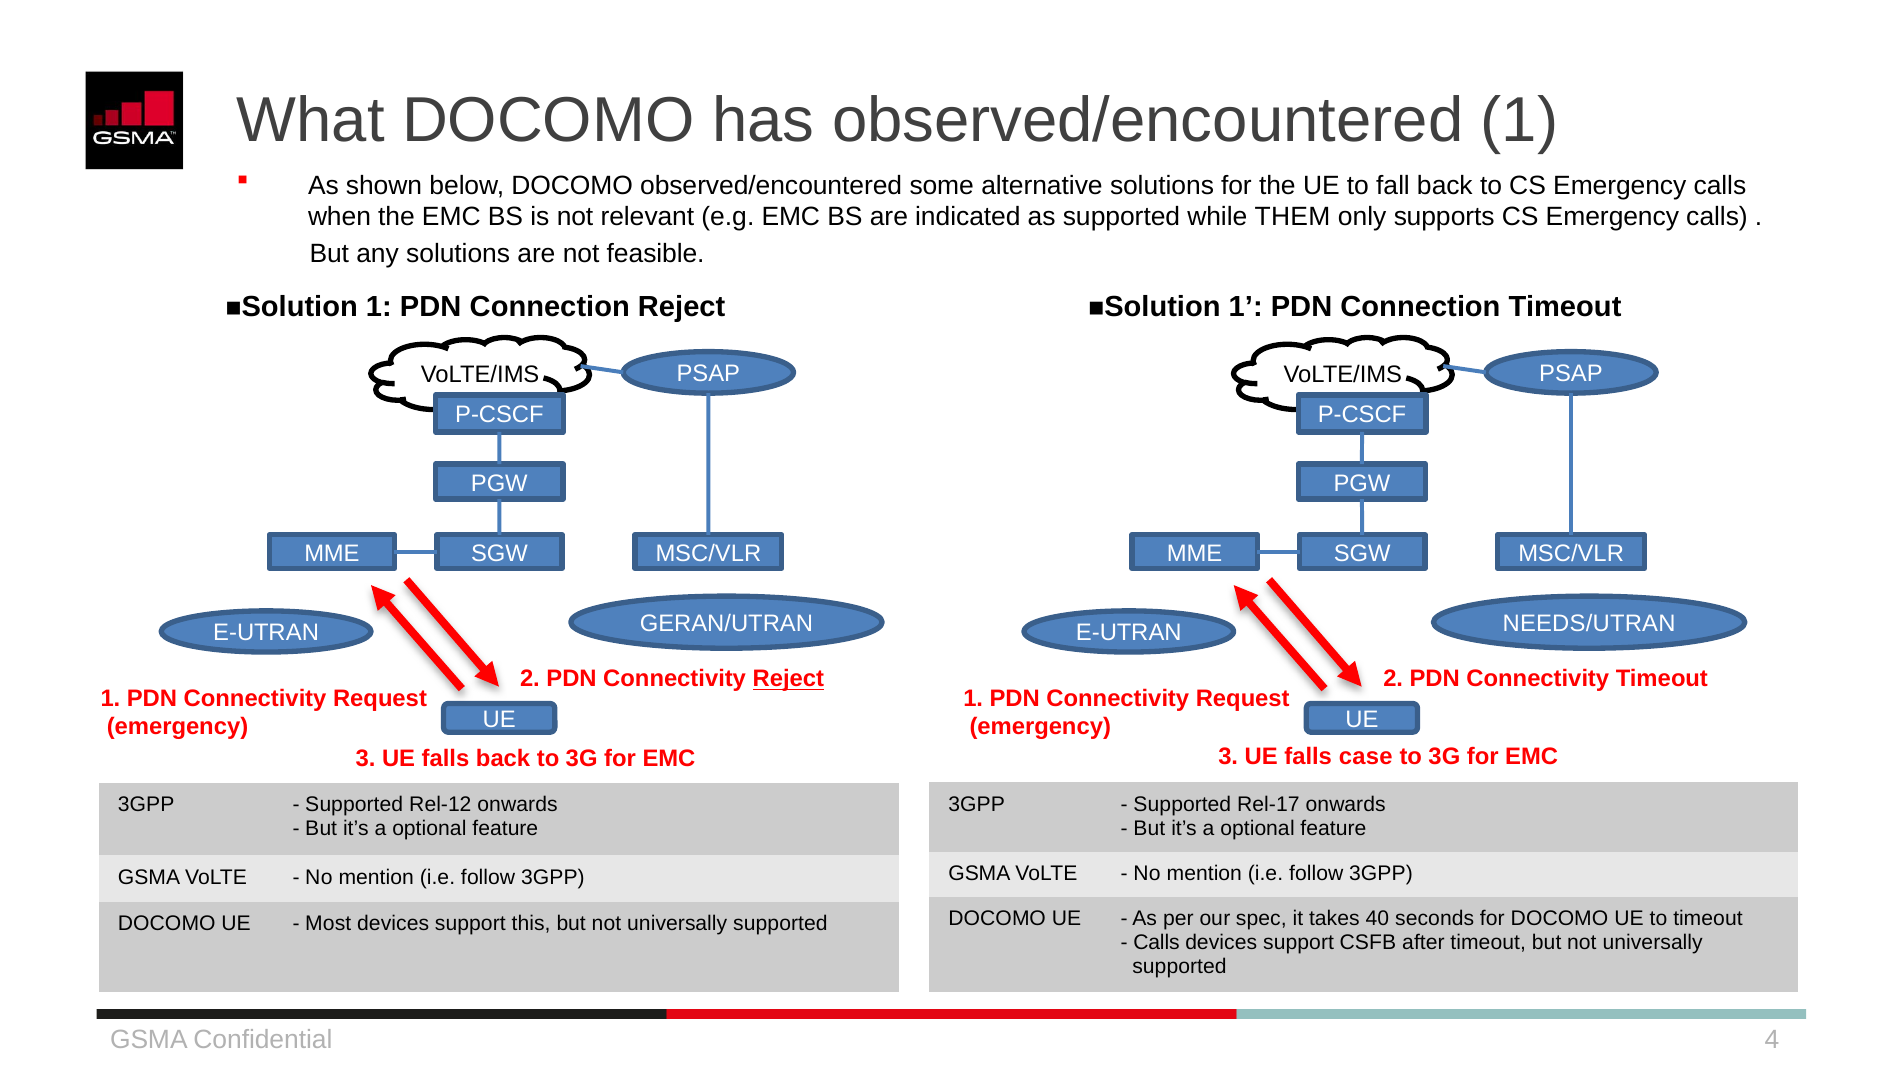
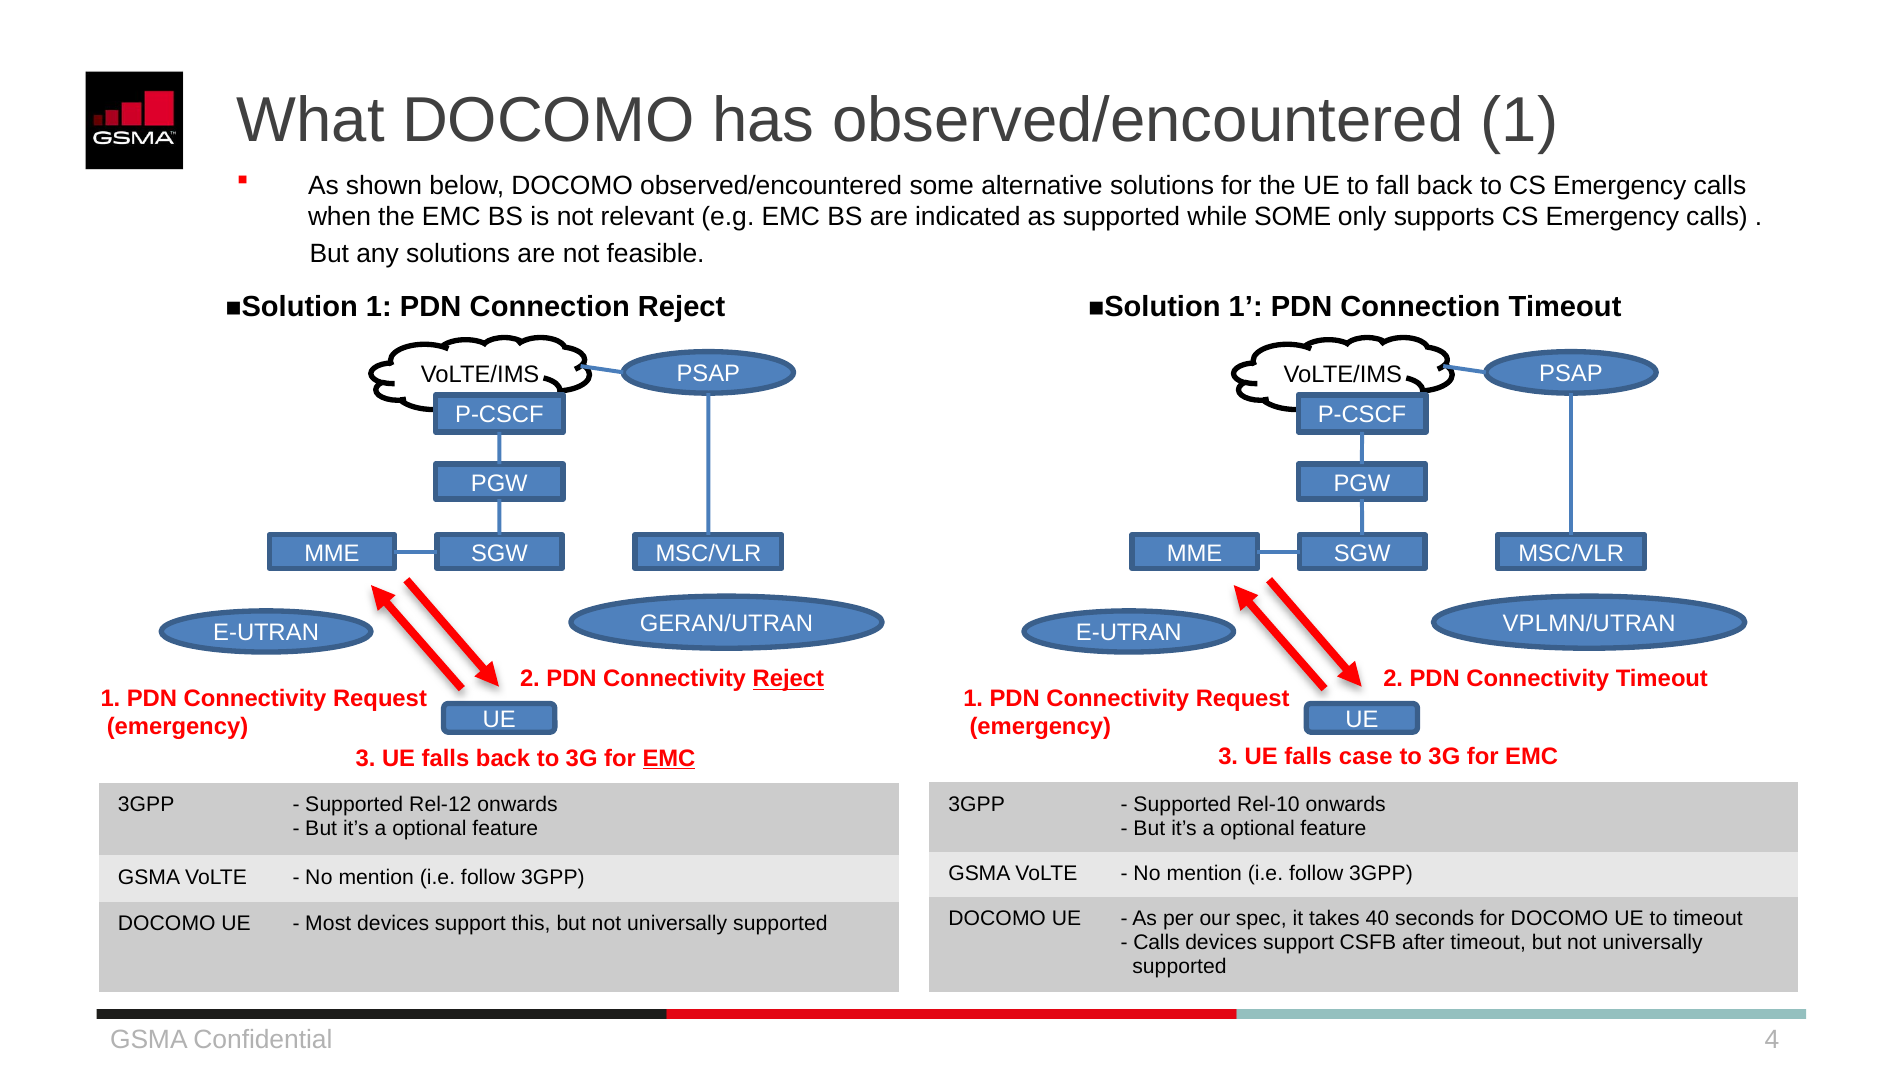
while THEM: THEM -> SOME
NEEDS/UTRAN: NEEDS/UTRAN -> VPLMN/UTRAN
EMC at (669, 759) underline: none -> present
Rel-17: Rel-17 -> Rel-10
